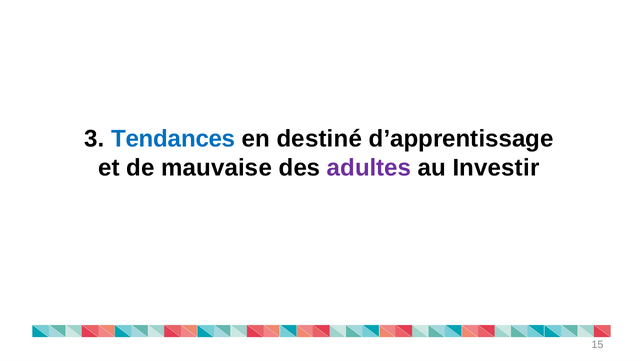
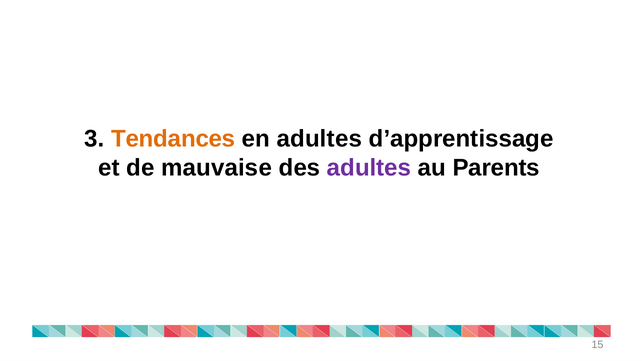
Tendances colour: blue -> orange
en destiné: destiné -> adultes
Investir: Investir -> Parents
